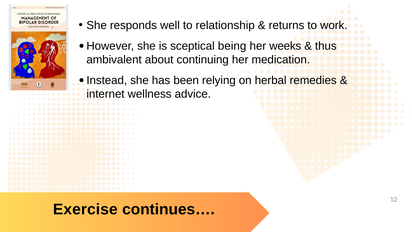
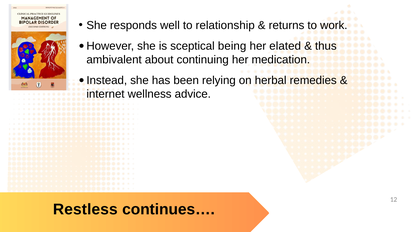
weeks: weeks -> elated
Exercise: Exercise -> Restless
